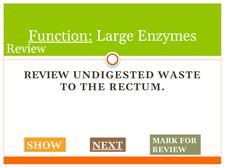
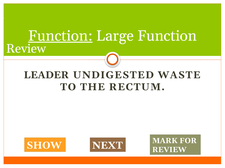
Large Enzymes: Enzymes -> Function
REVIEW at (46, 75): REVIEW -> LEADER
NEXT underline: present -> none
